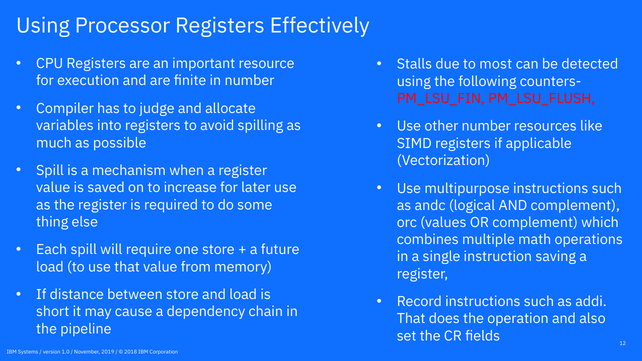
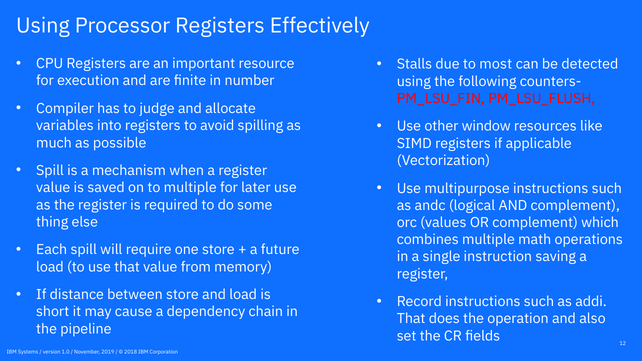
other number: number -> window
to increase: increase -> multiple
